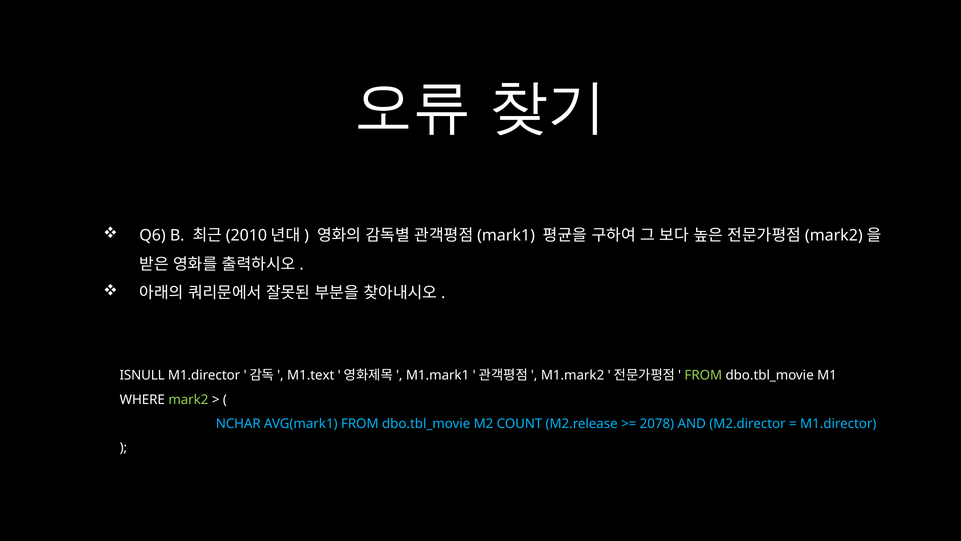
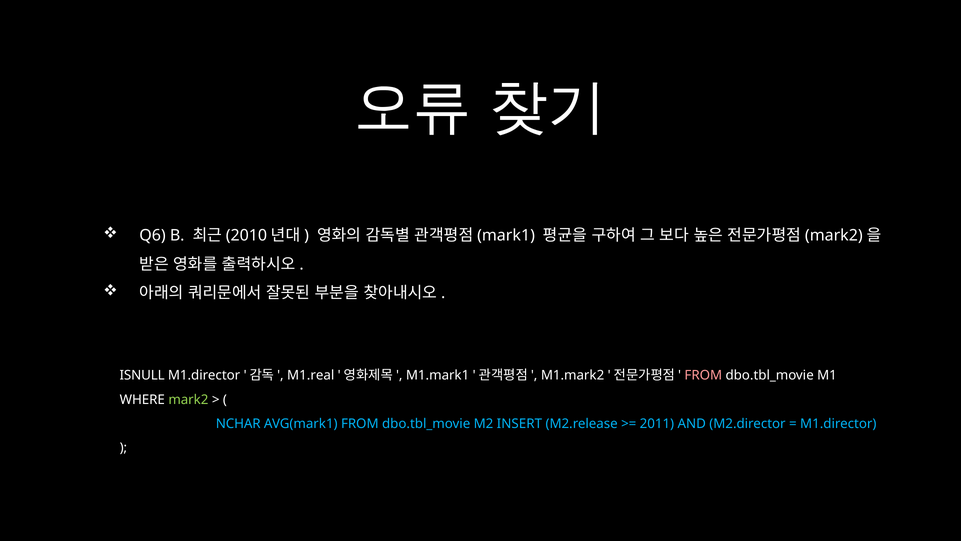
M1.text: M1.text -> M1.real
FROM at (703, 375) colour: light green -> pink
COUNT: COUNT -> INSERT
2078: 2078 -> 2011
